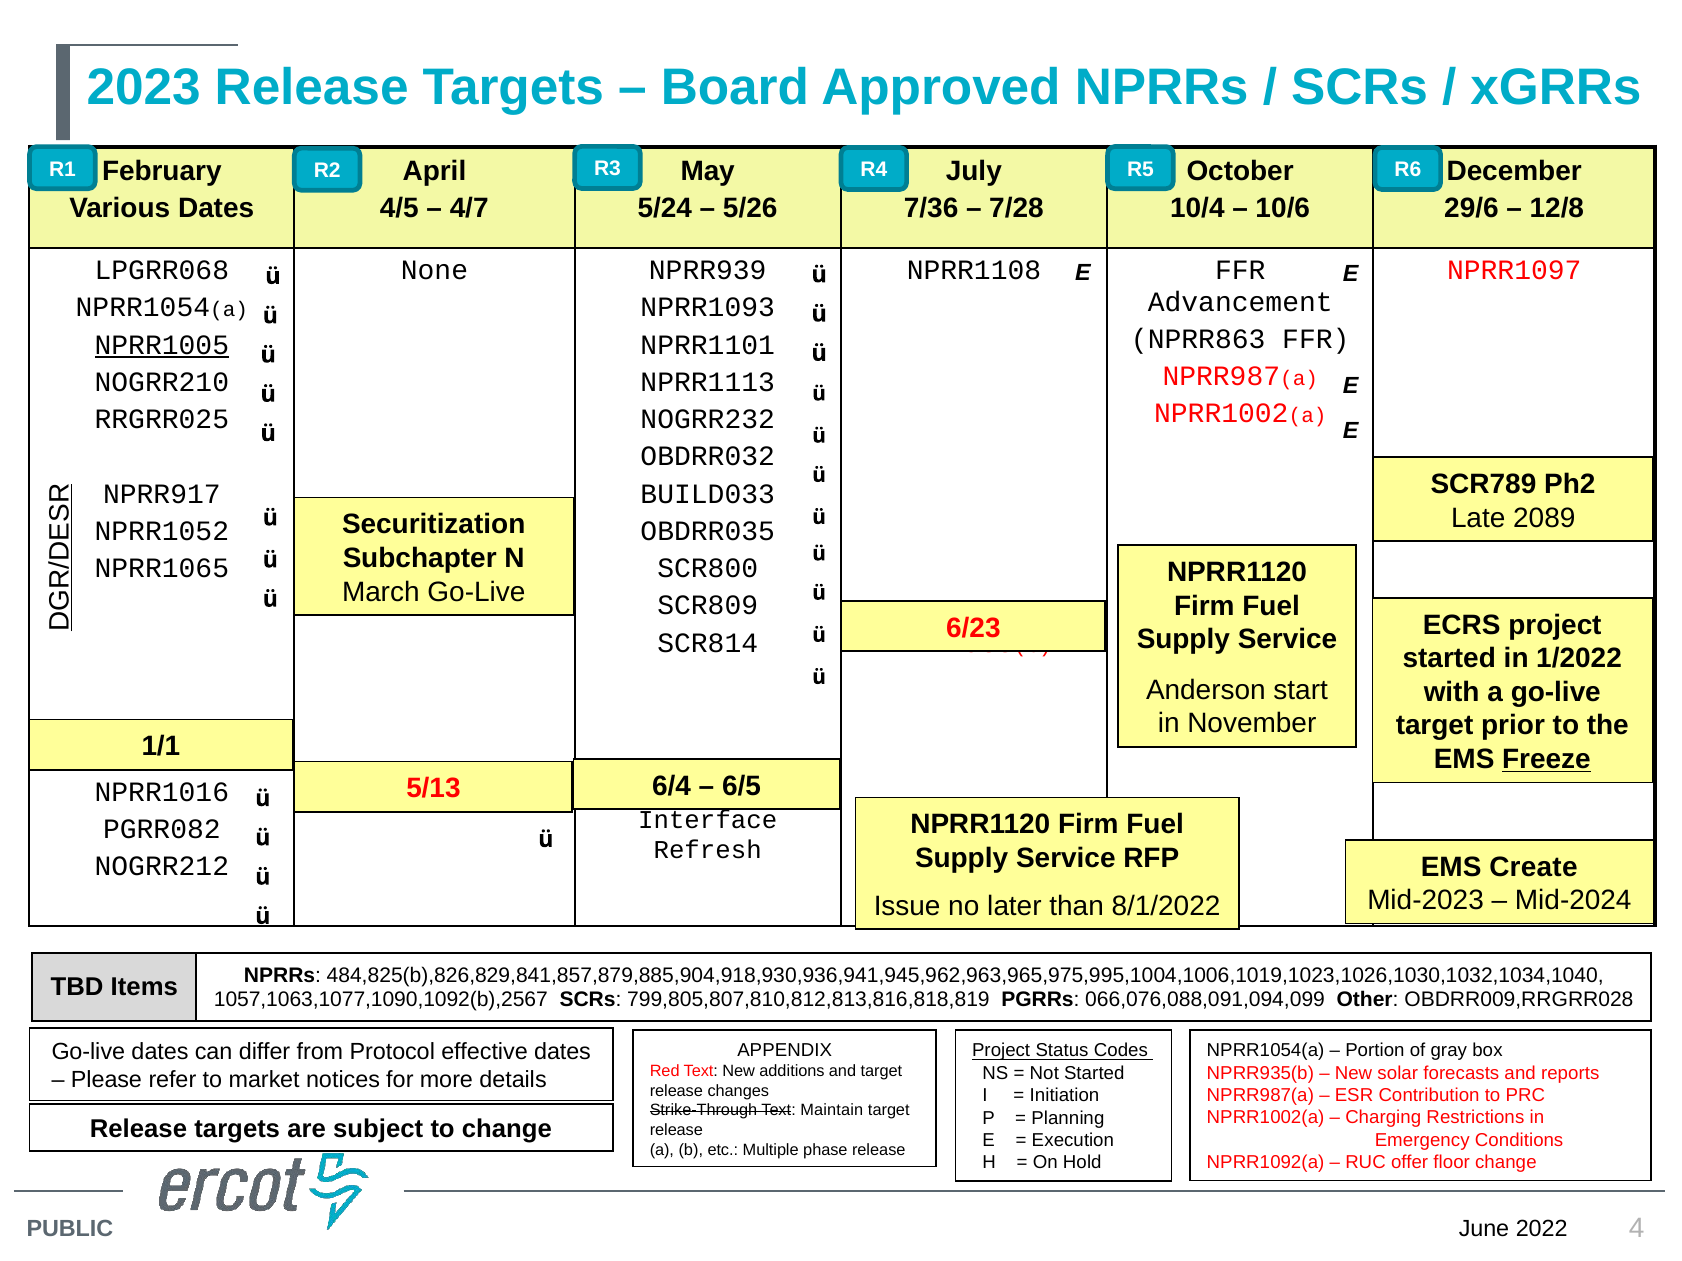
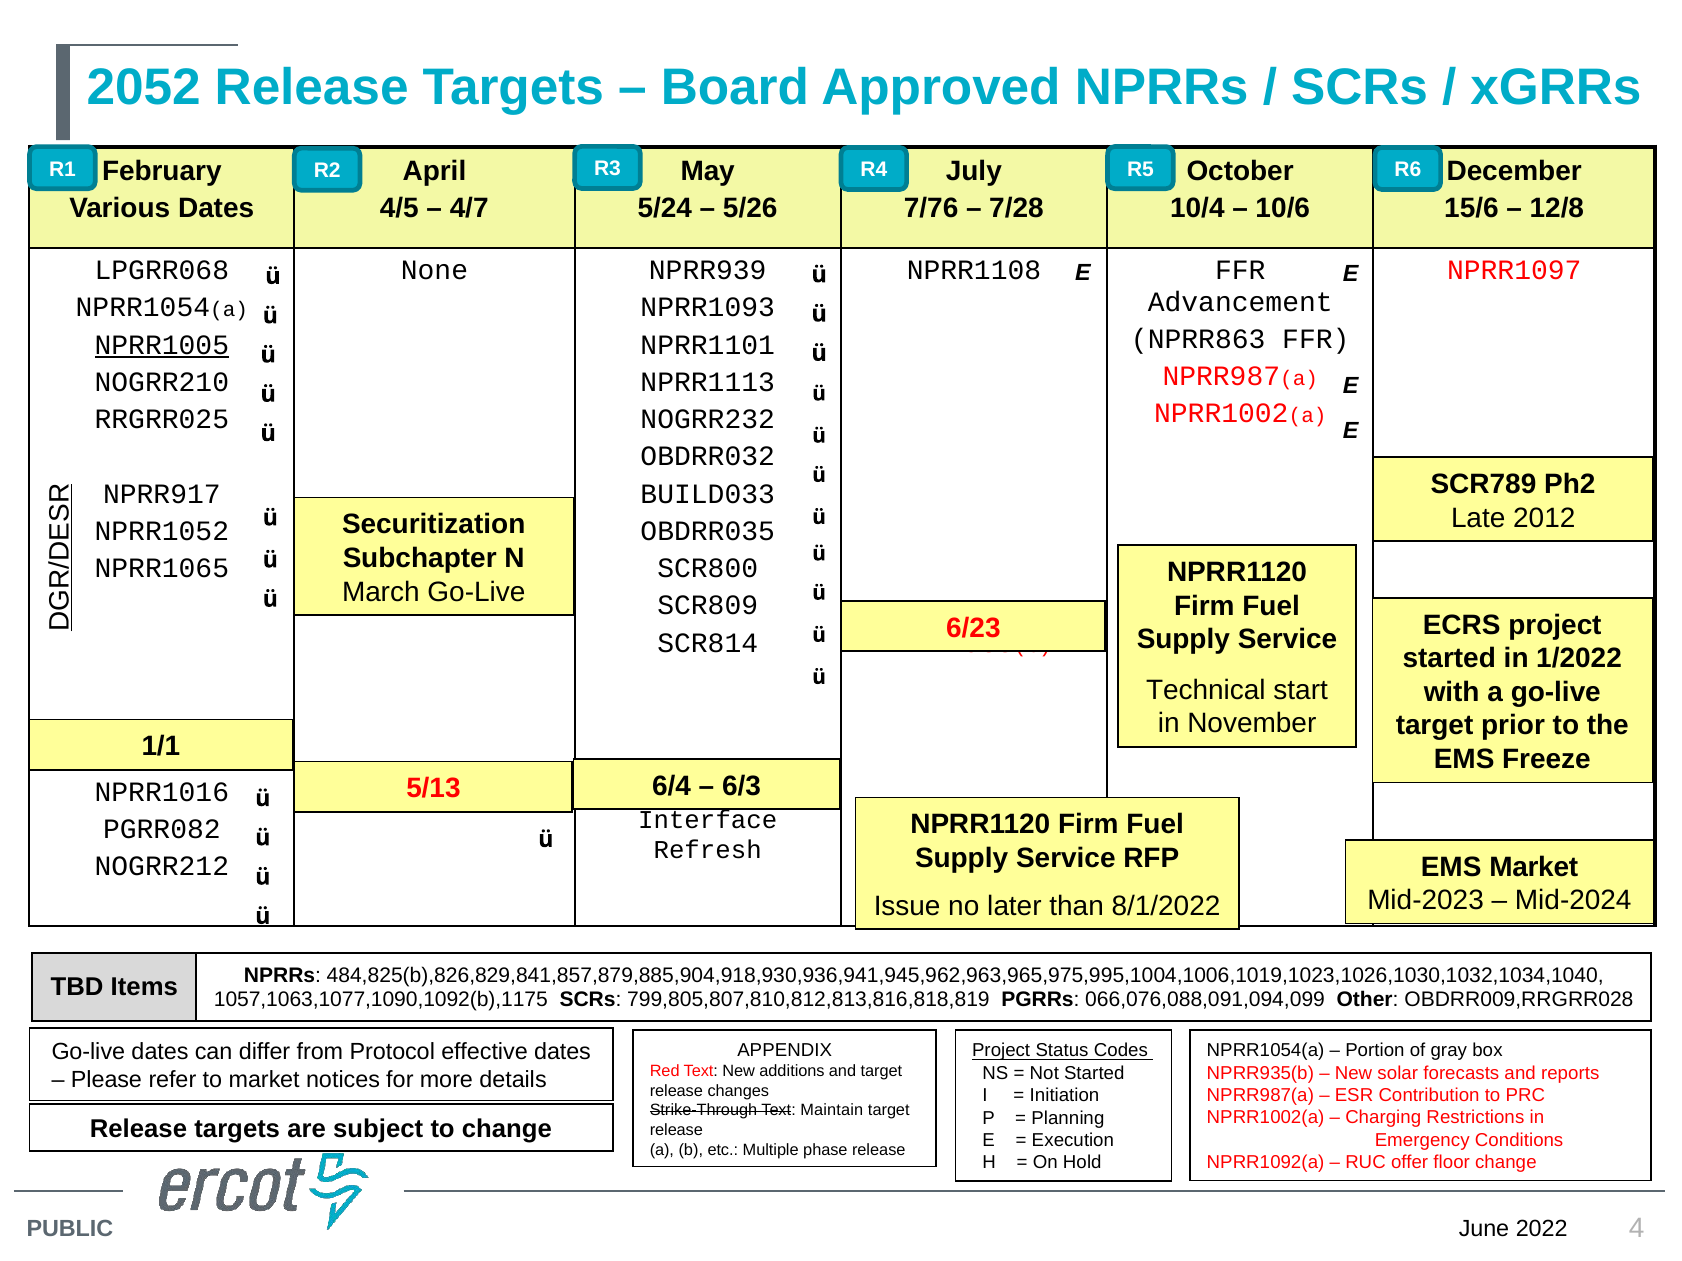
2023: 2023 -> 2052
7/36: 7/36 -> 7/76
29/6: 29/6 -> 15/6
2089: 2089 -> 2012
Anderson: Anderson -> Technical
Freeze underline: present -> none
6/5: 6/5 -> 6/3
EMS Create: Create -> Market
1057,1063,1077,1090,1092(b),2567: 1057,1063,1077,1090,1092(b),2567 -> 1057,1063,1077,1090,1092(b),1175
